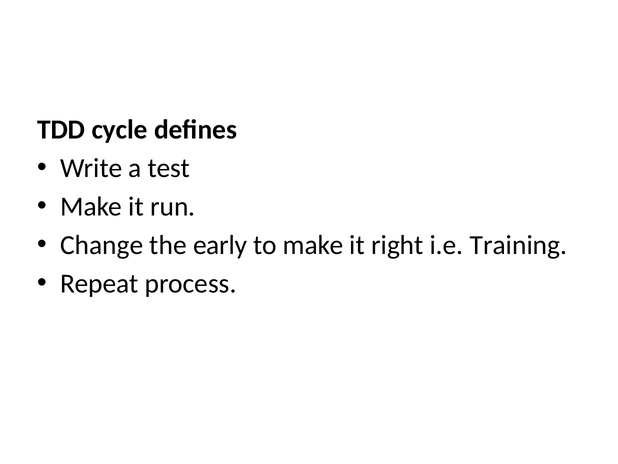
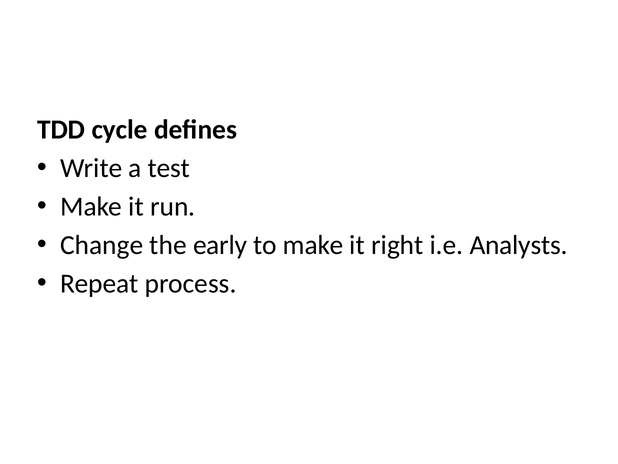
Training: Training -> Analysts
